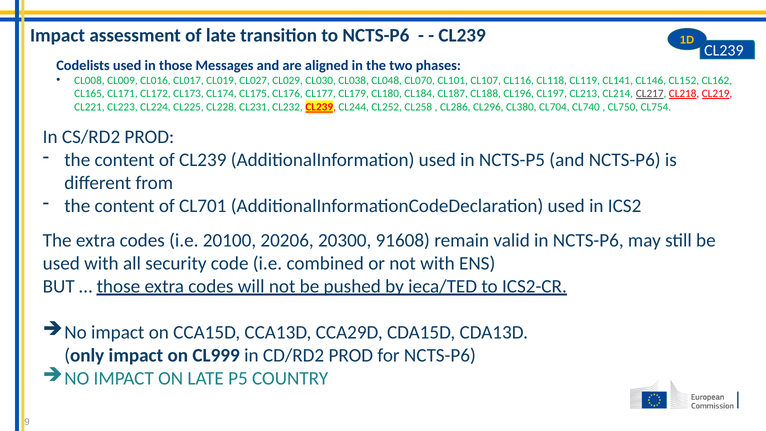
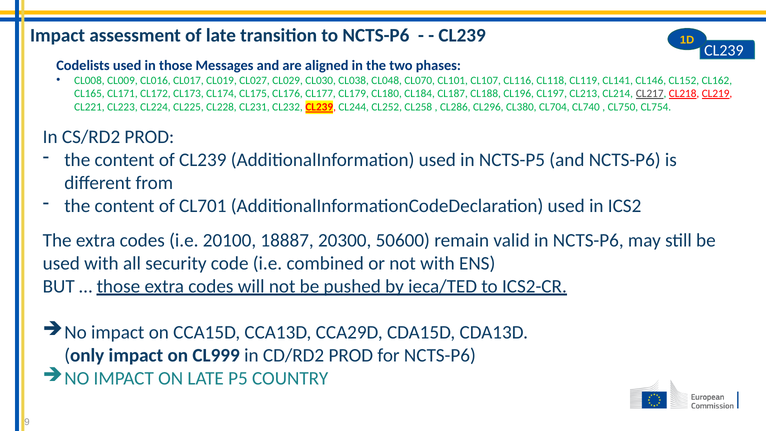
20206: 20206 -> 18887
91608: 91608 -> 50600
